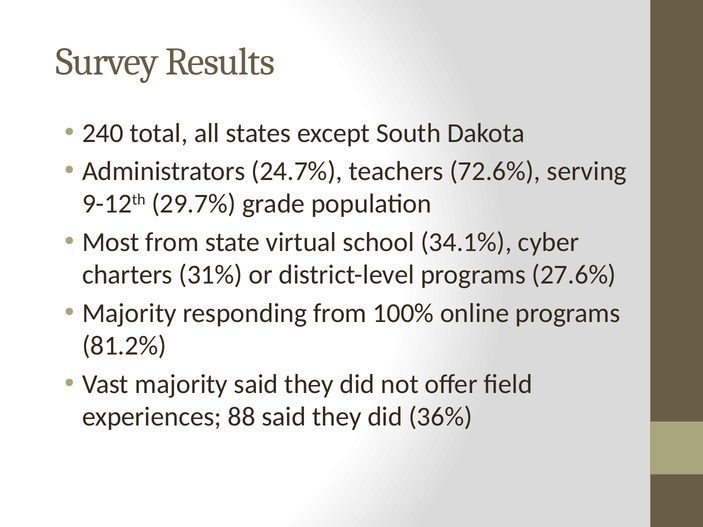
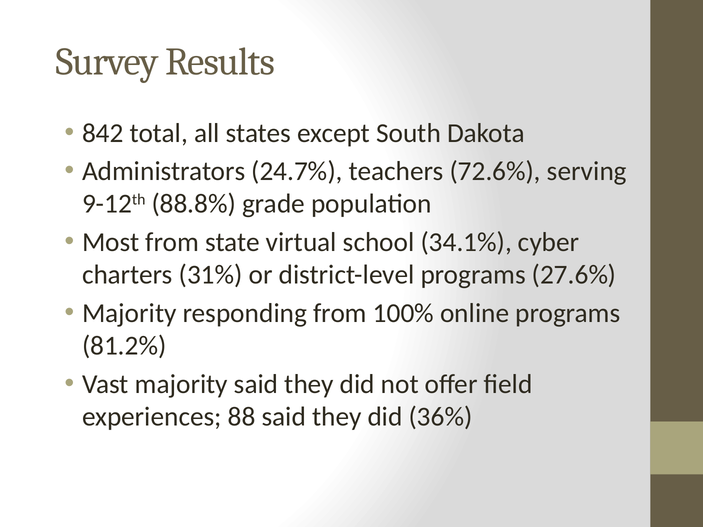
240: 240 -> 842
29.7%: 29.7% -> 88.8%
